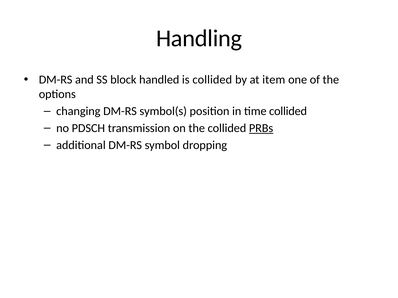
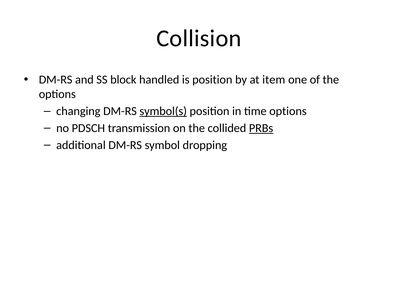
Handling: Handling -> Collision
is collided: collided -> position
symbol(s underline: none -> present
time collided: collided -> options
